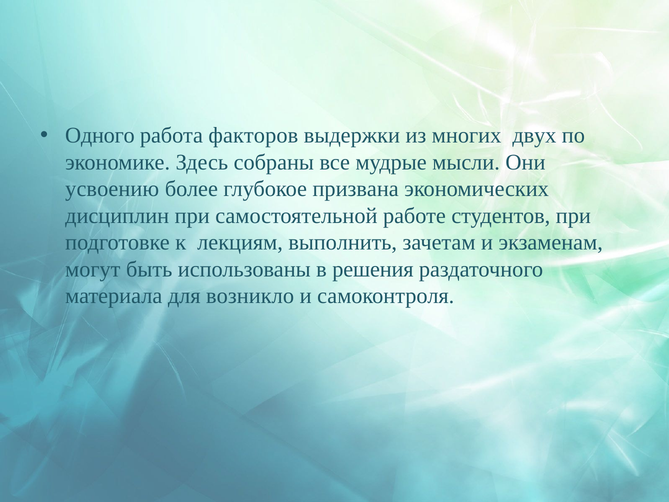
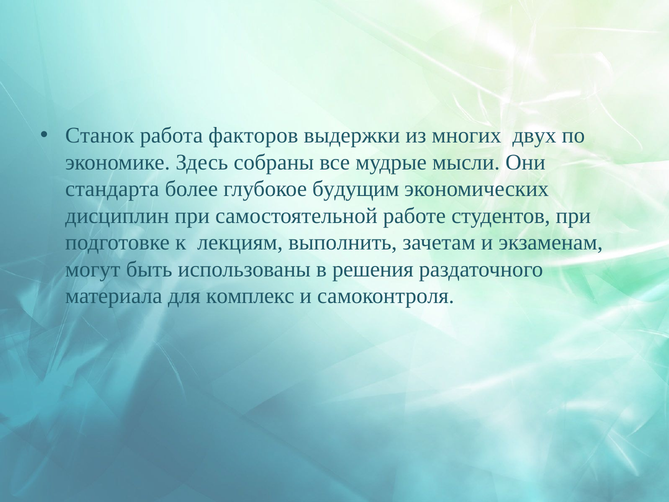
Одного: Одного -> Станок
усвоению: усвоению -> стандарта
призвана: призвана -> будущим
возникло: возникло -> комплекс
